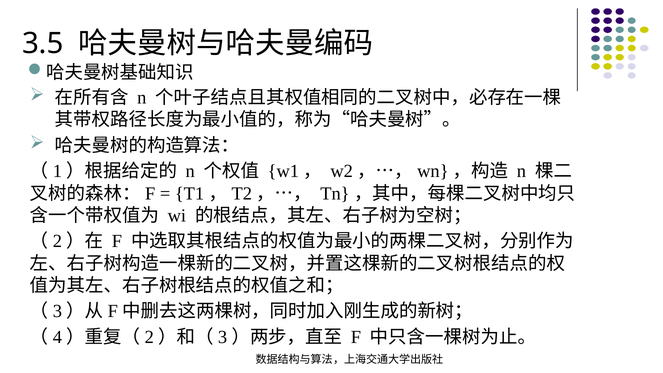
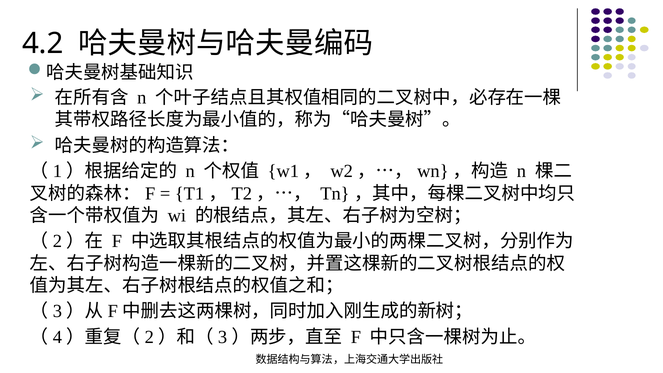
3.5: 3.5 -> 4.2
